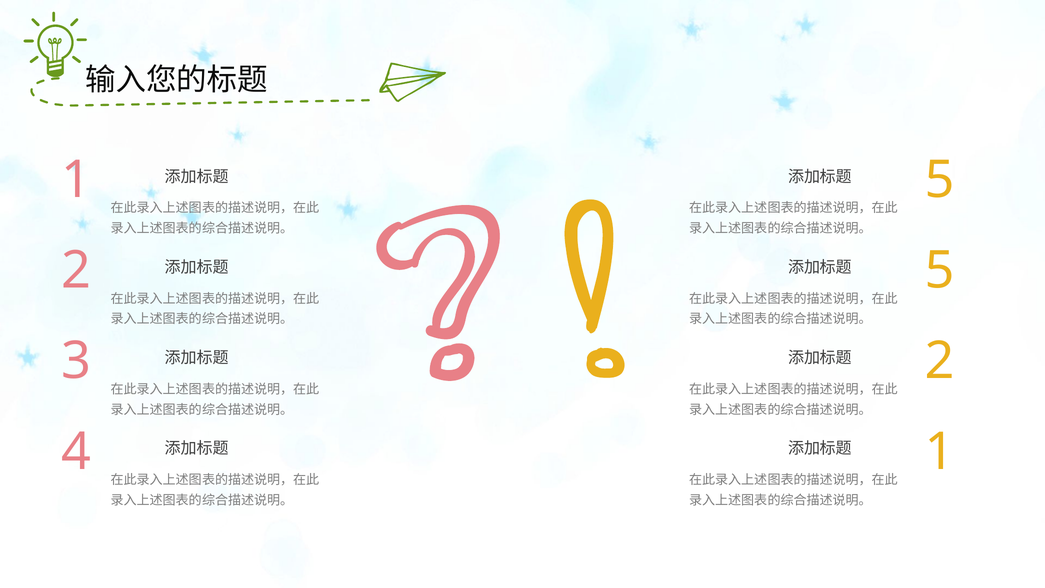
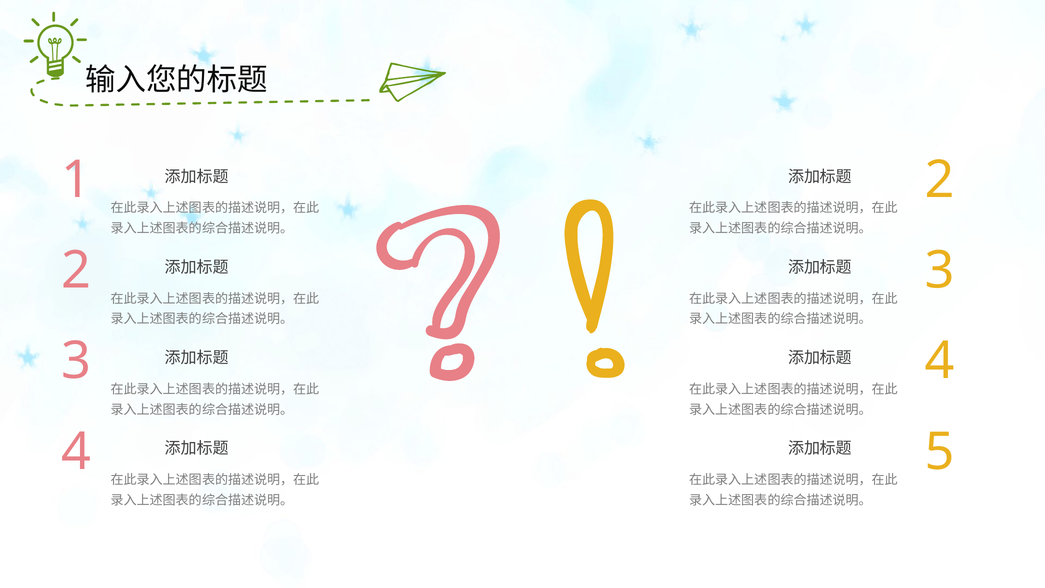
5 at (940, 180): 5 -> 2
5 at (940, 270): 5 -> 3
2 at (940, 361): 2 -> 4
1 at (940, 452): 1 -> 5
